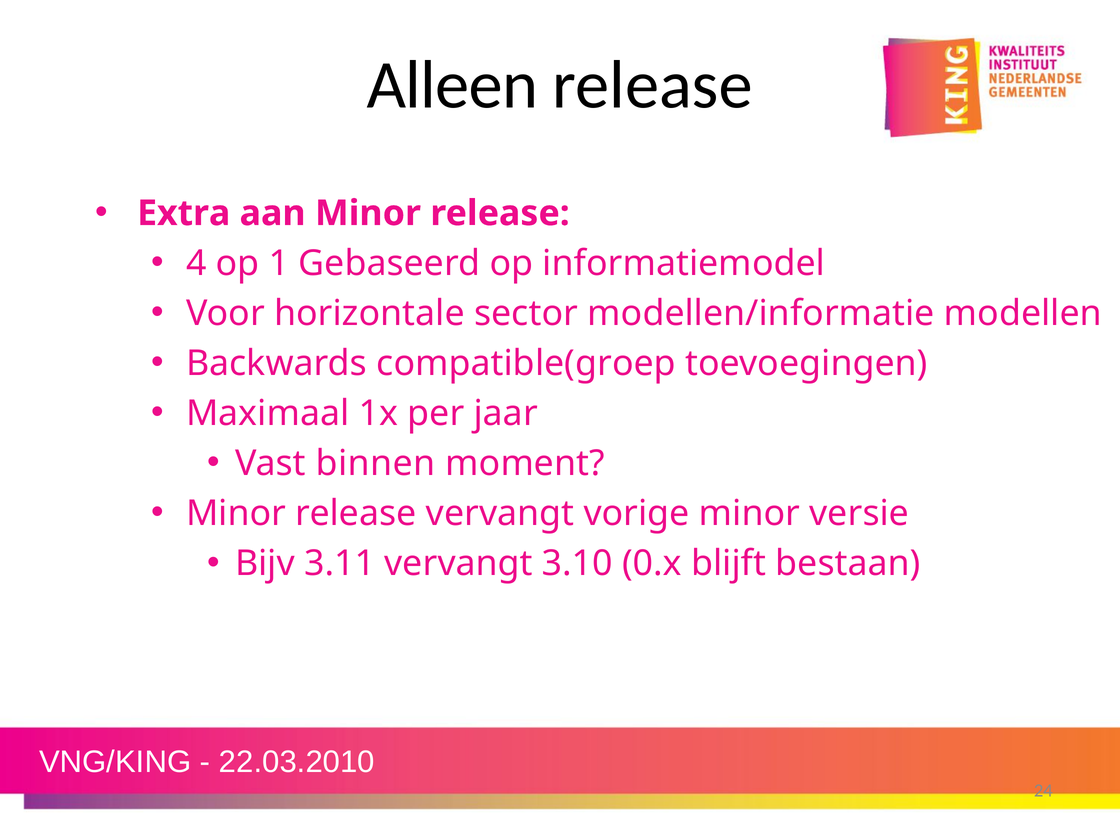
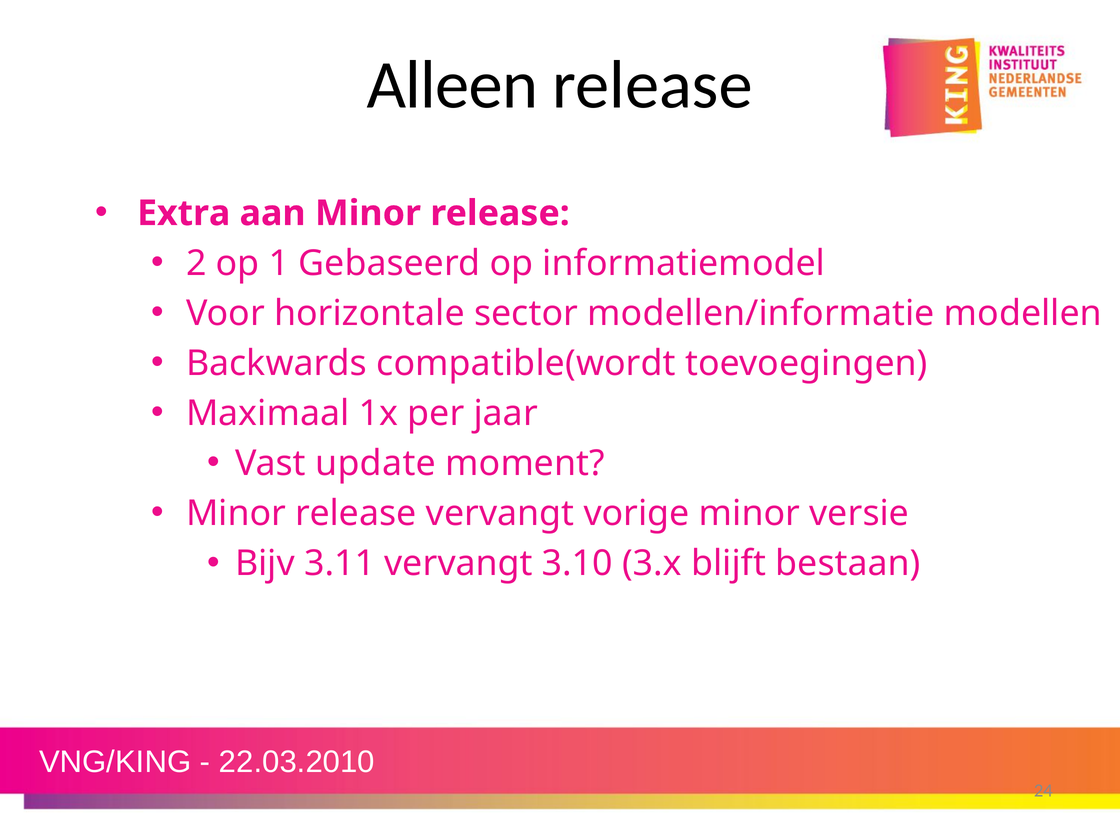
4: 4 -> 2
compatible(groep: compatible(groep -> compatible(wordt
binnen: binnen -> update
0.x: 0.x -> 3.x
